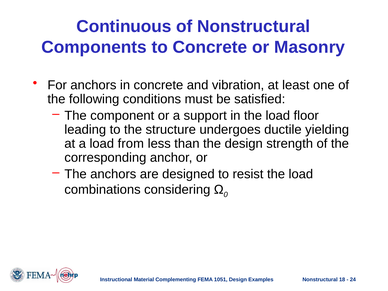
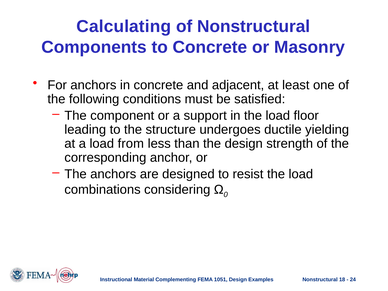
Continuous: Continuous -> Calculating
vibration: vibration -> adjacent
